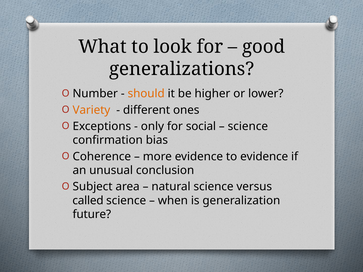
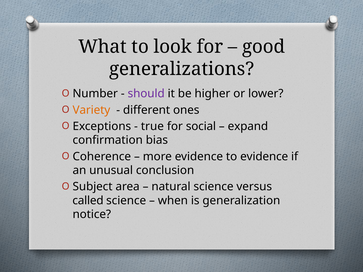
should colour: orange -> purple
only: only -> true
science at (248, 126): science -> expand
future: future -> notice
